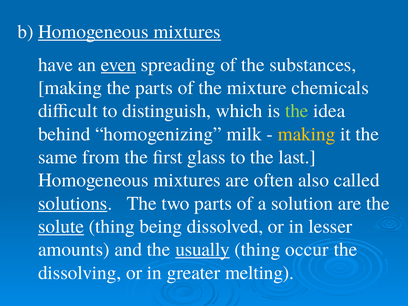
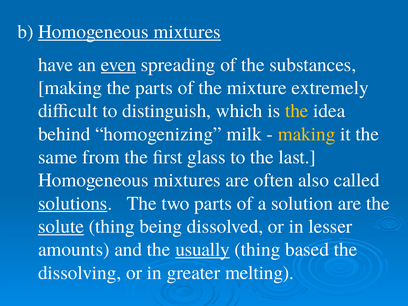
chemicals: chemicals -> extremely
the at (297, 111) colour: light green -> yellow
occur: occur -> based
